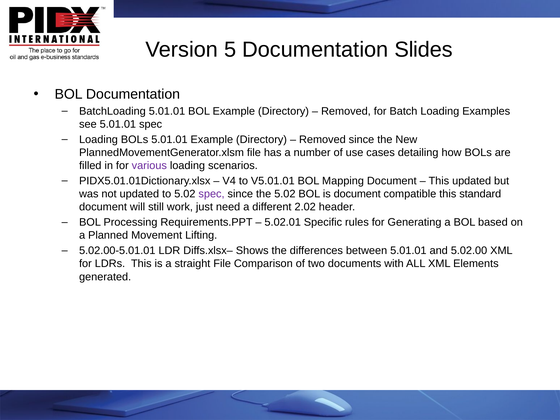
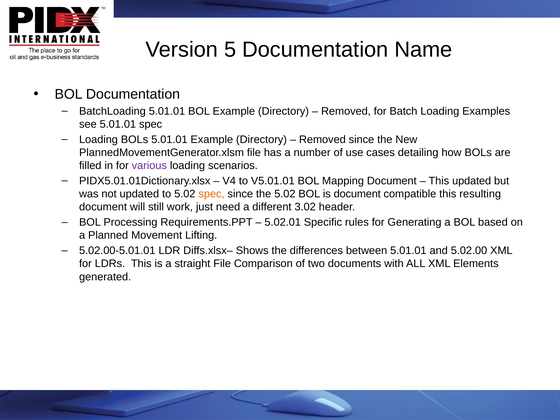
Slides: Slides -> Name
spec at (212, 194) colour: purple -> orange
standard: standard -> resulting
2.02: 2.02 -> 3.02
